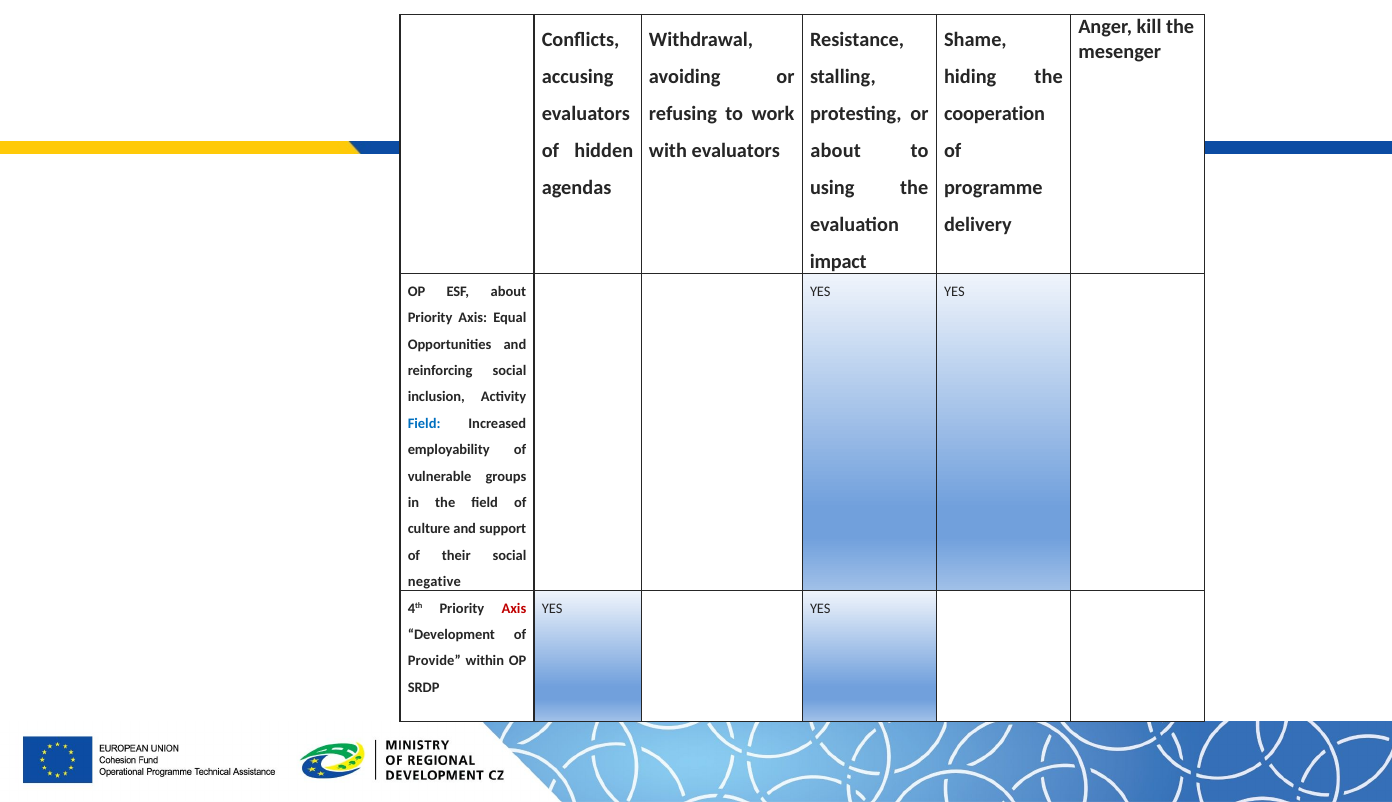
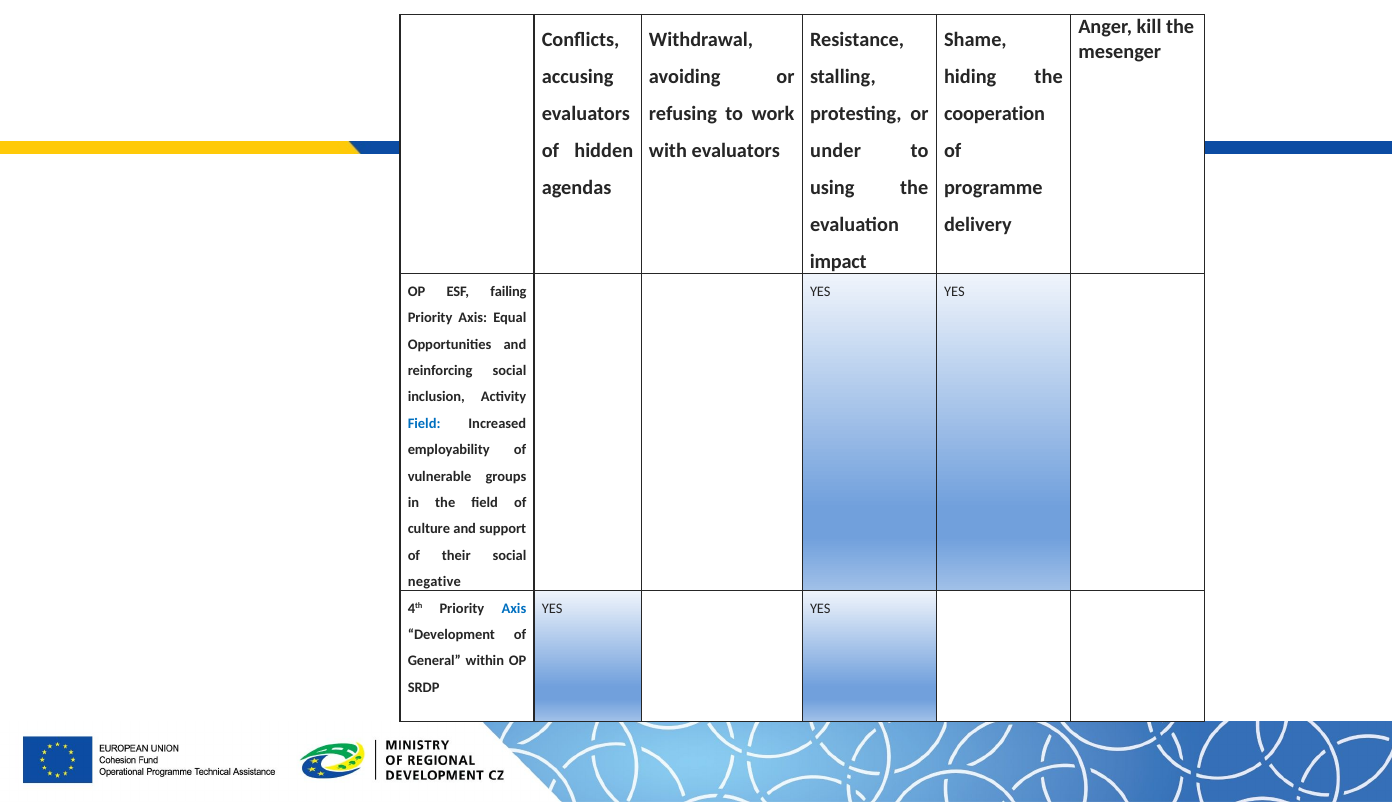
about at (836, 150): about -> under
ESF about: about -> failing
Axis at (514, 608) colour: red -> blue
Provide: Provide -> General
